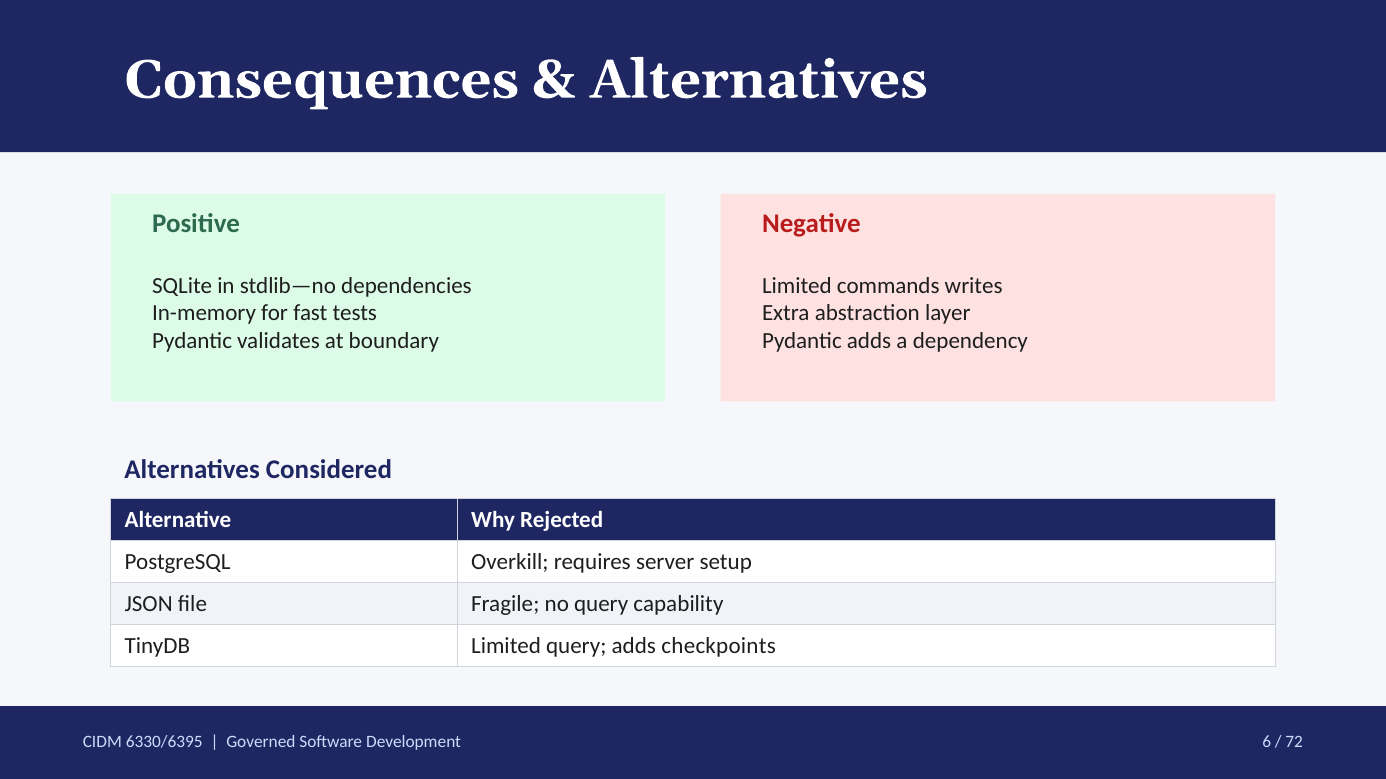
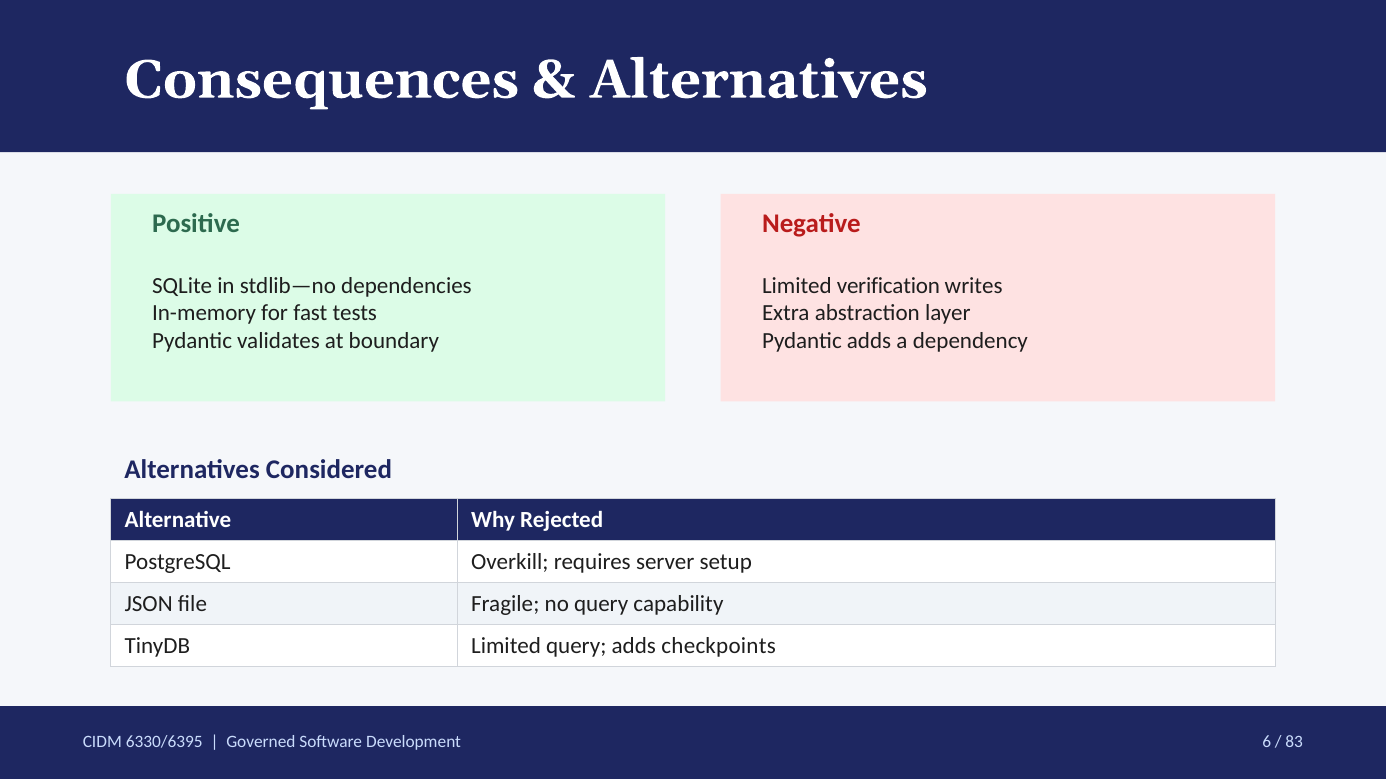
commands: commands -> verification
72: 72 -> 83
